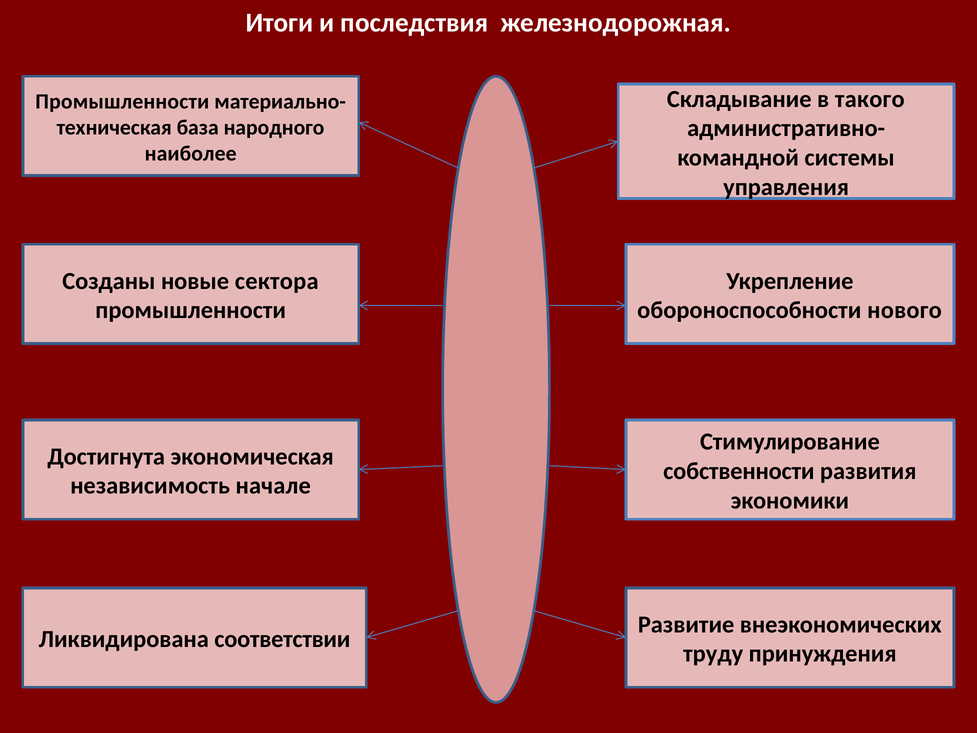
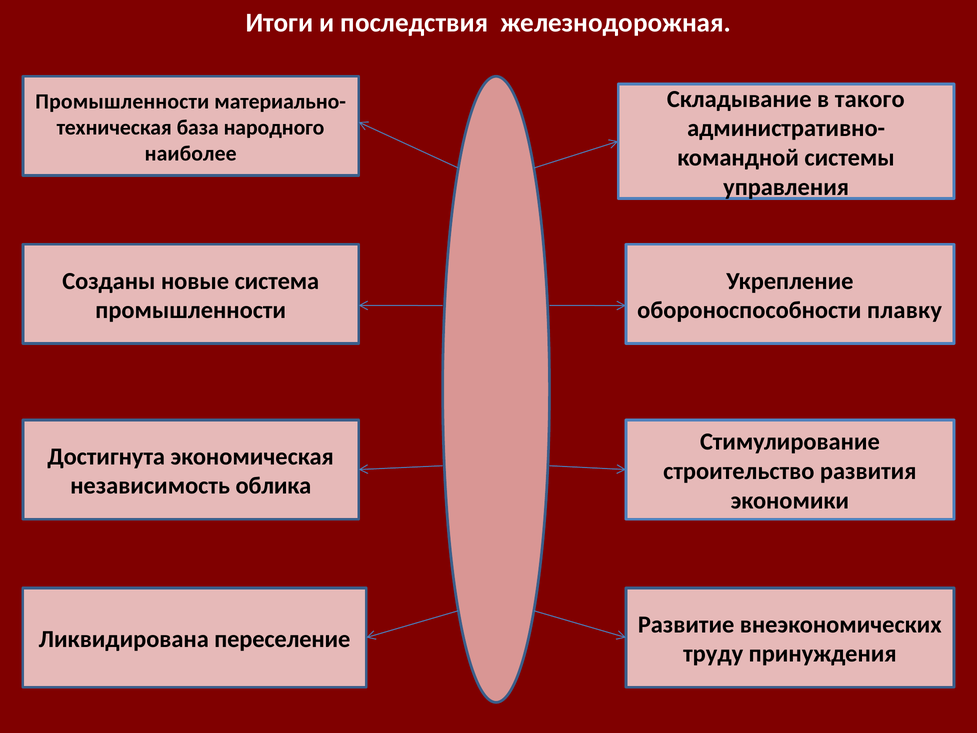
сектора: сектора -> система
нового: нового -> плавку
собственности: собственности -> строительство
начале: начале -> облика
соответствии: соответствии -> переселение
